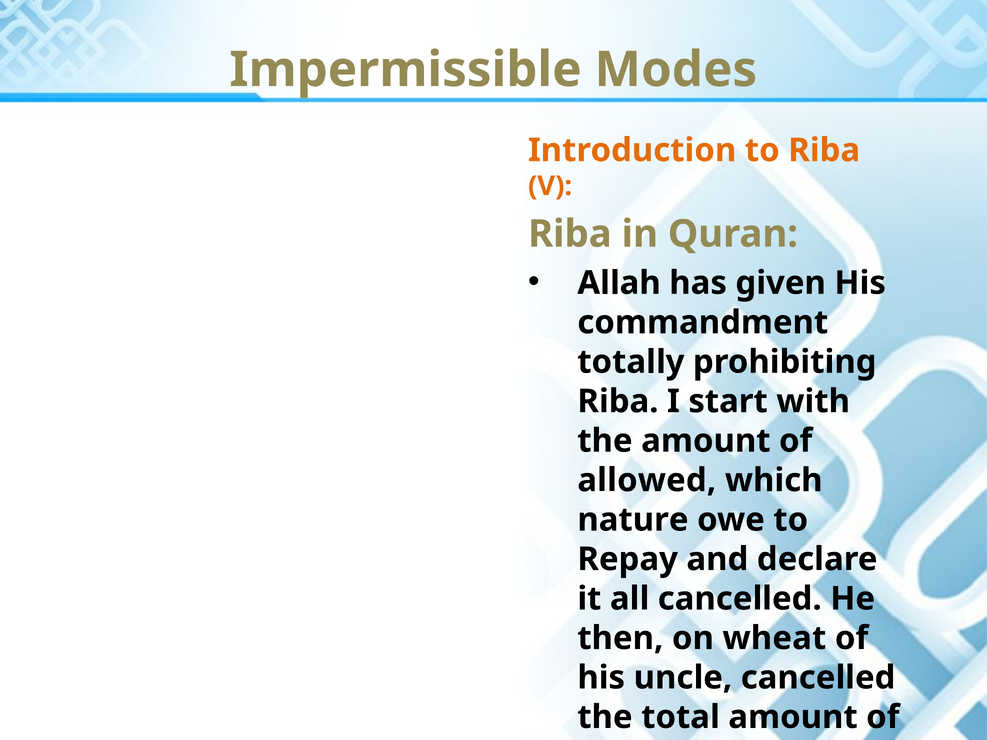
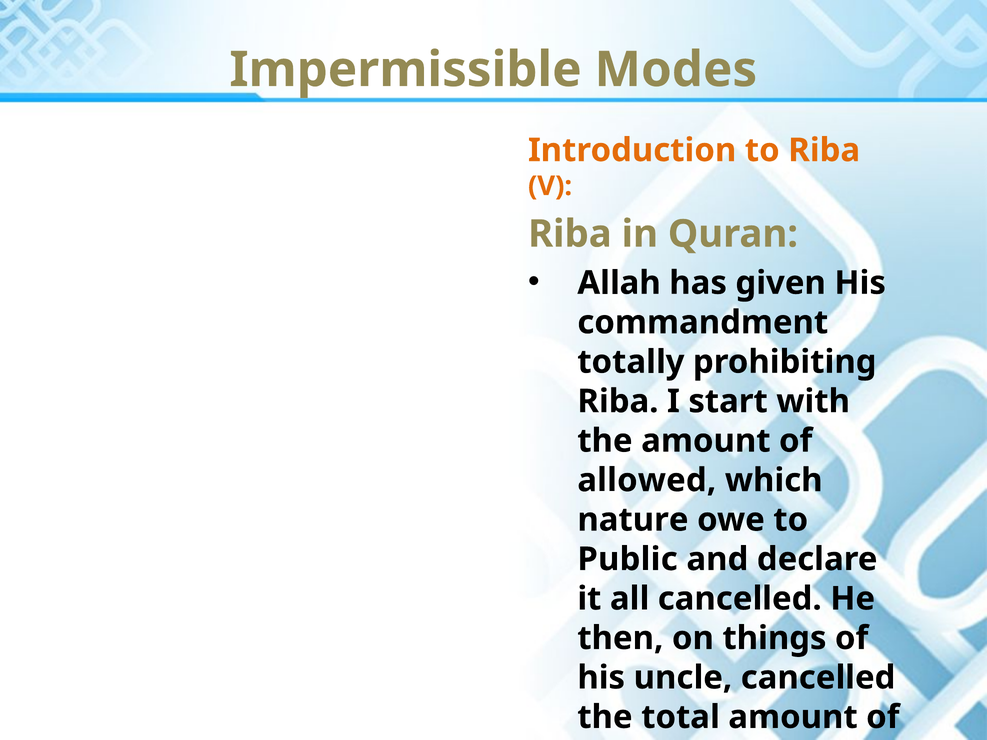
Repay: Repay -> Public
wheat: wheat -> things
